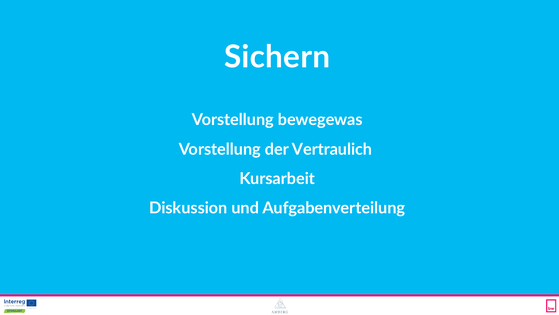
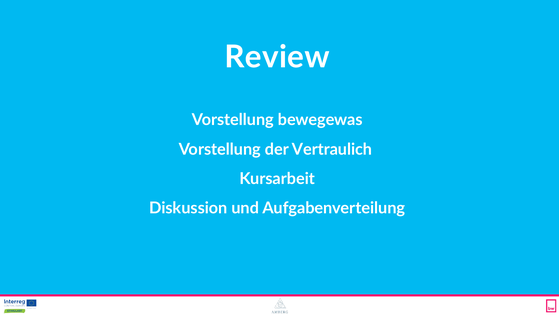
Sichern: Sichern -> Review
